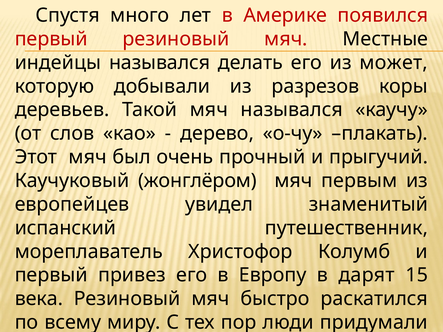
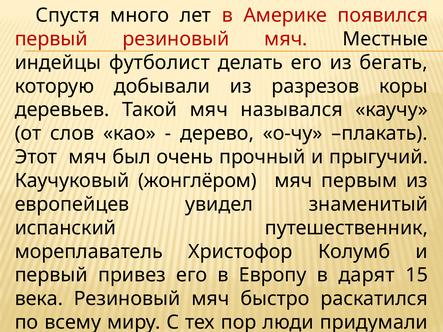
индейцы назывался: назывался -> футболист
может: может -> бегать
